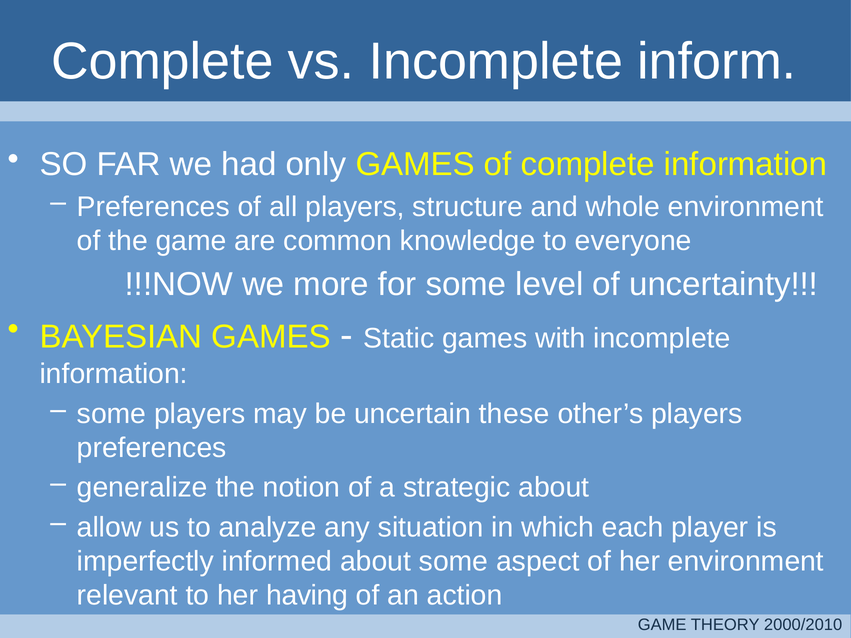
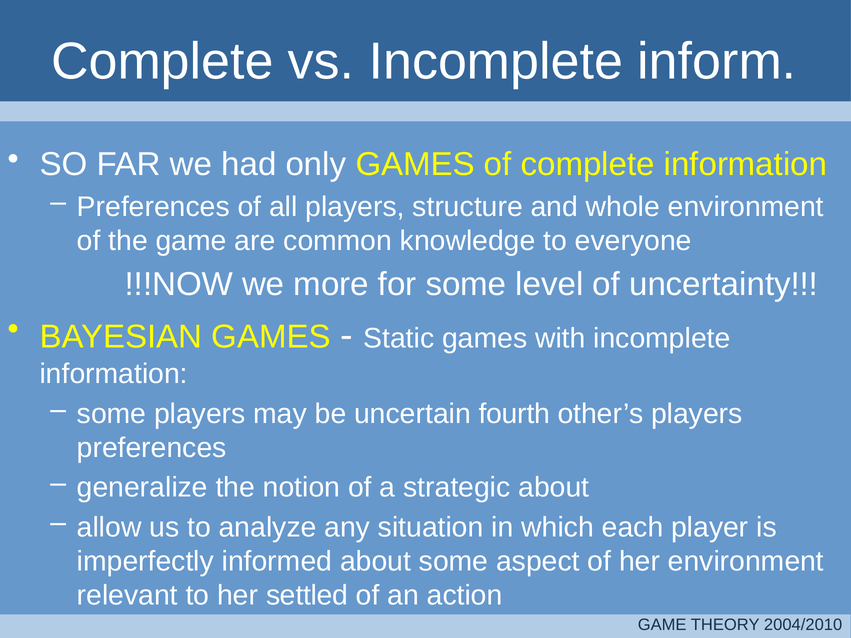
these: these -> fourth
having: having -> settled
2000/2010: 2000/2010 -> 2004/2010
